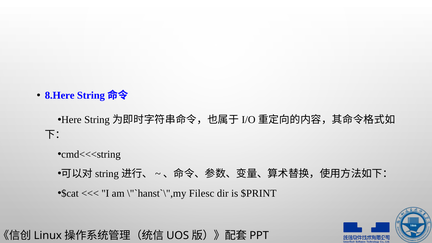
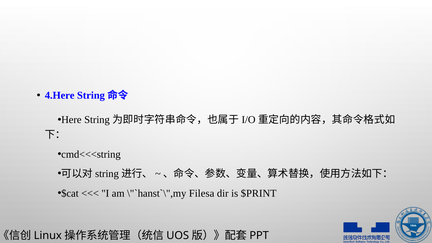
8.Here: 8.Here -> 4.Here
Filesc: Filesc -> Filesa
